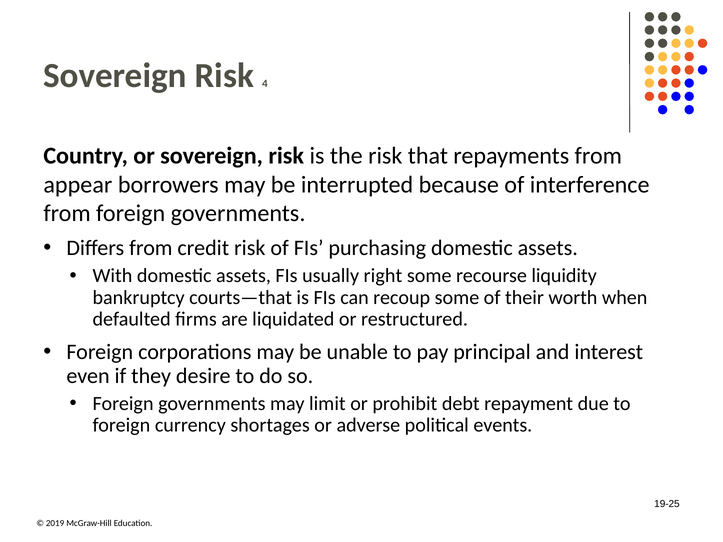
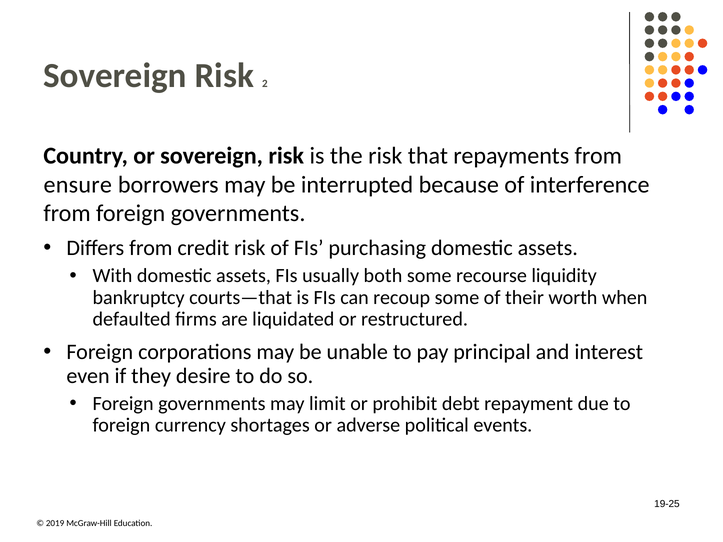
4: 4 -> 2
appear: appear -> ensure
right: right -> both
